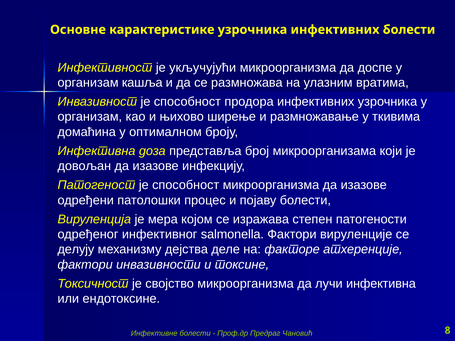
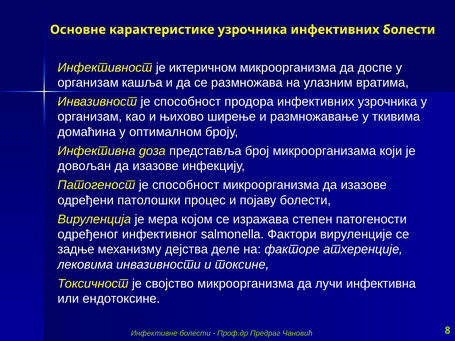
укључујући: укључујући -> иктеричном
делују: делују -> задње
фактори at (85, 265): фактори -> лековима
